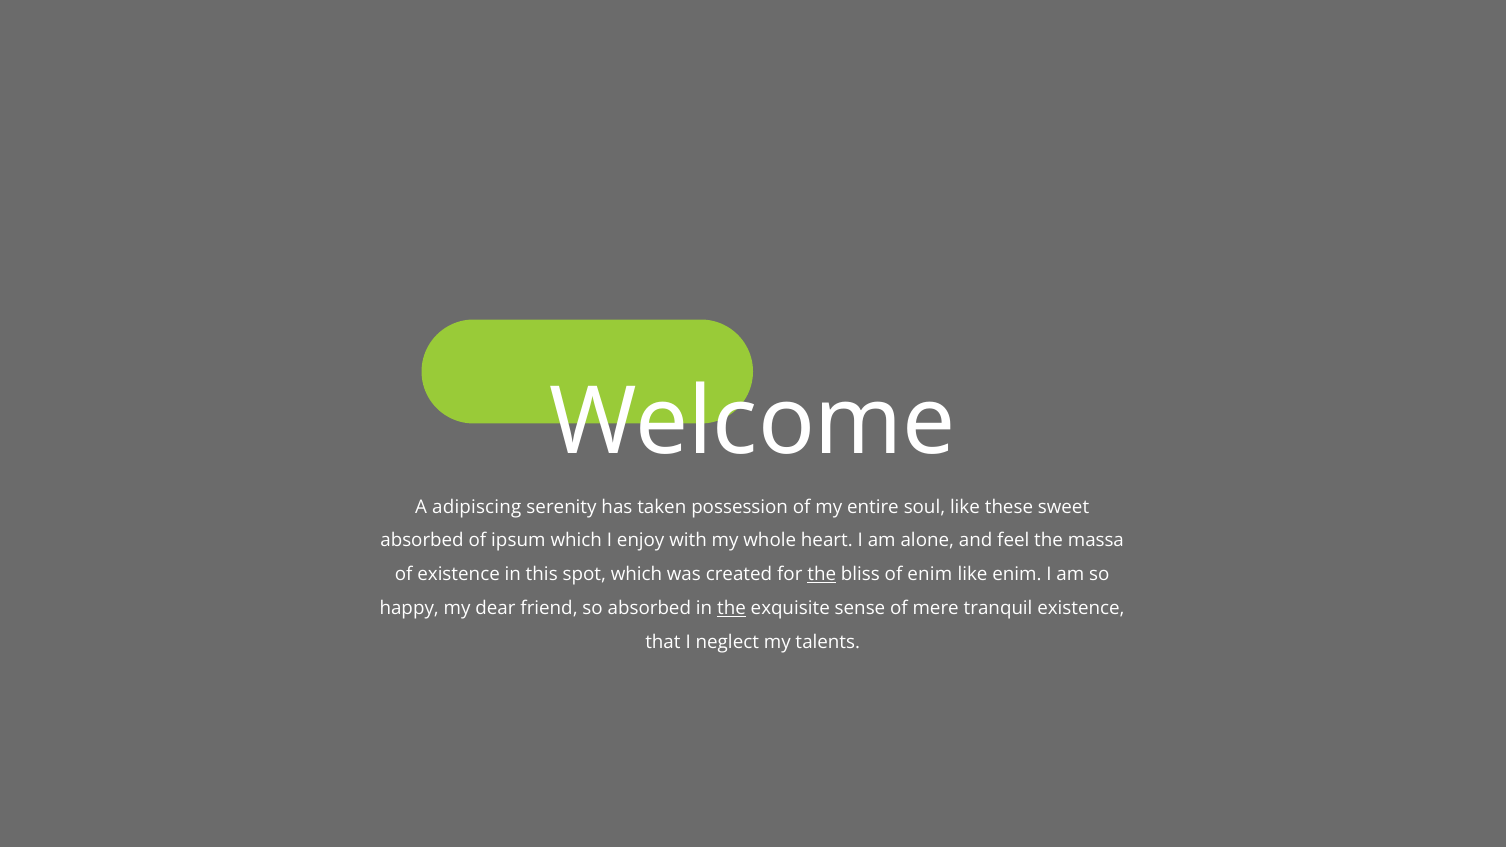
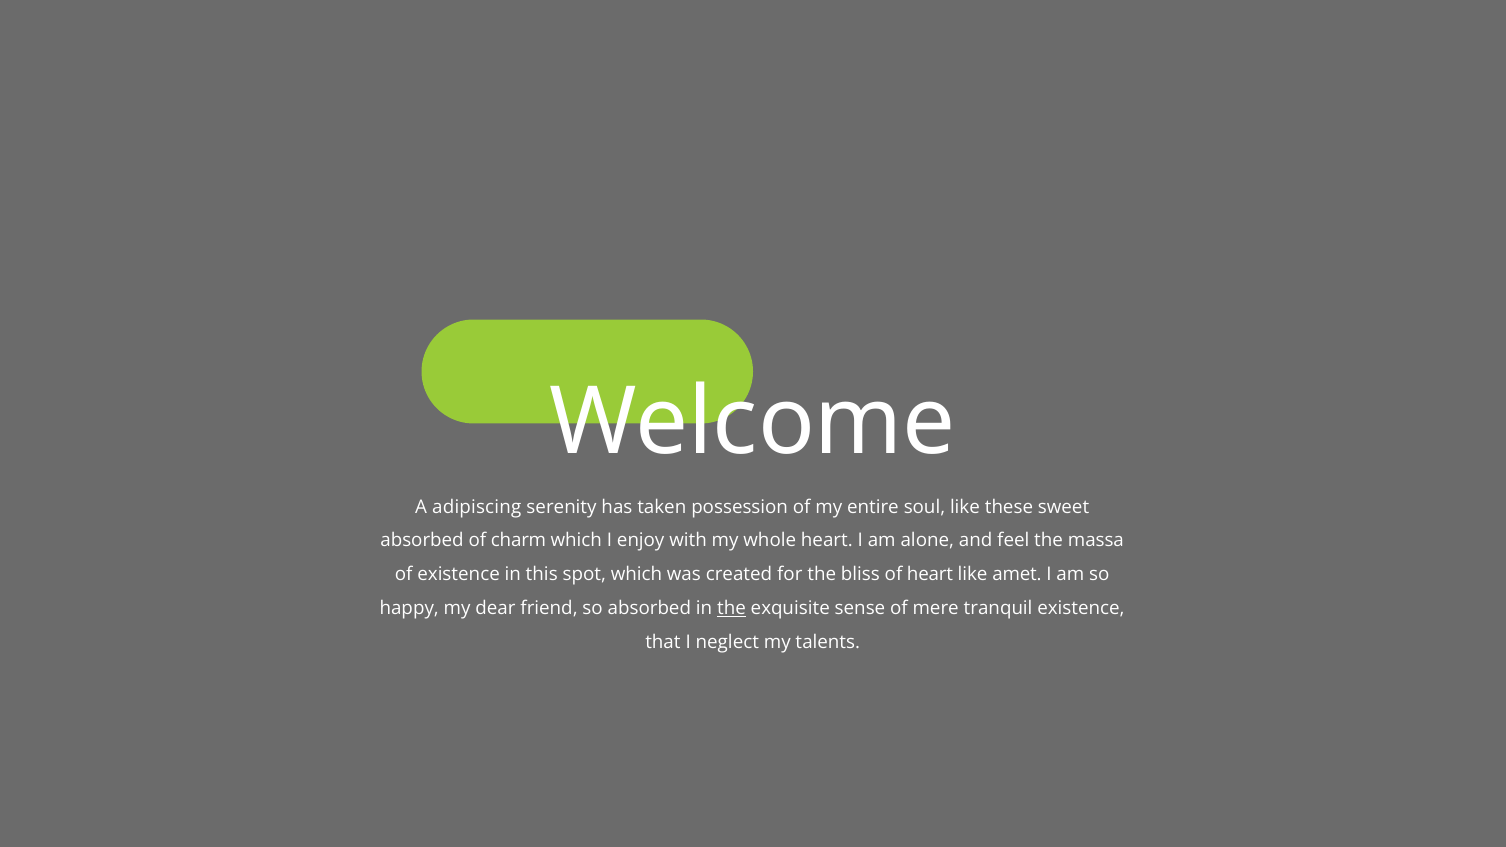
ipsum: ipsum -> charm
the at (822, 575) underline: present -> none
of enim: enim -> heart
like enim: enim -> amet
